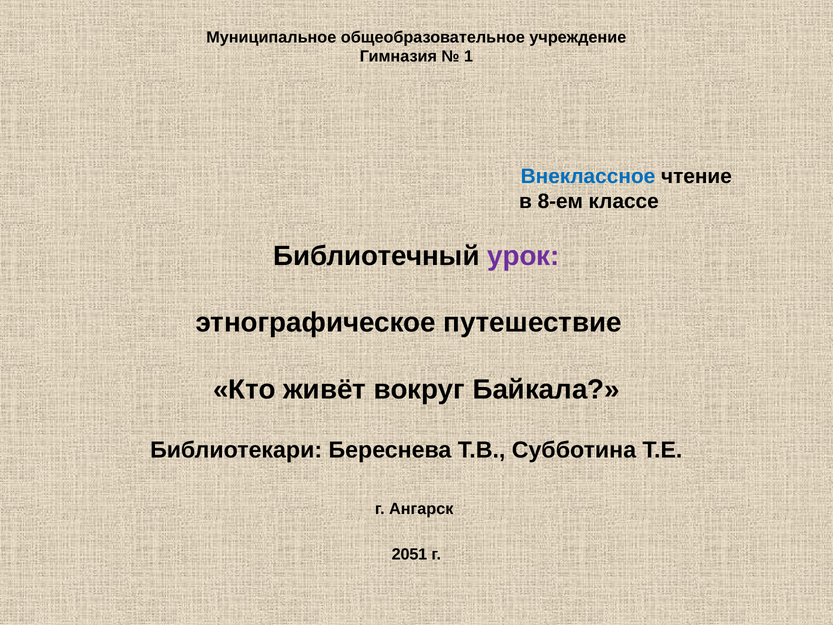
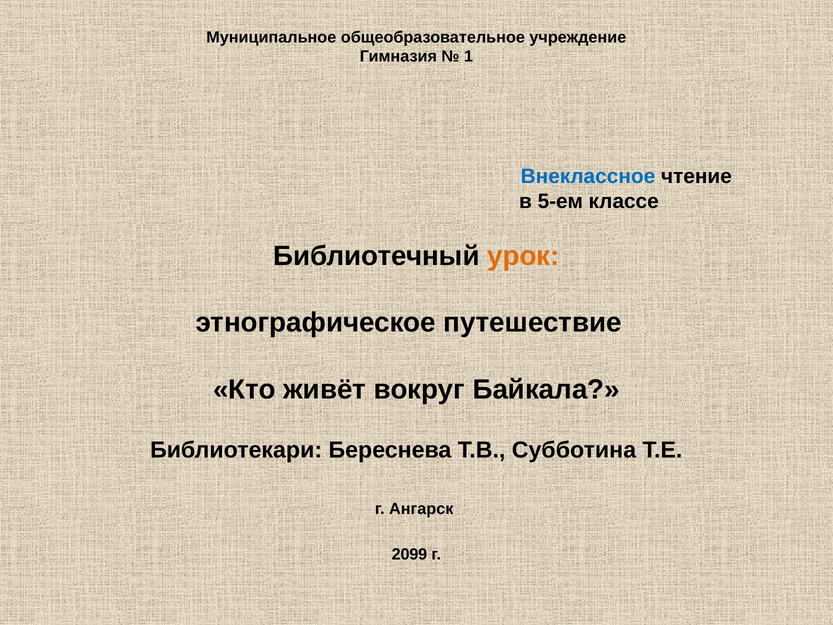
8-ем: 8-ем -> 5-ем
урок colour: purple -> orange
2051: 2051 -> 2099
